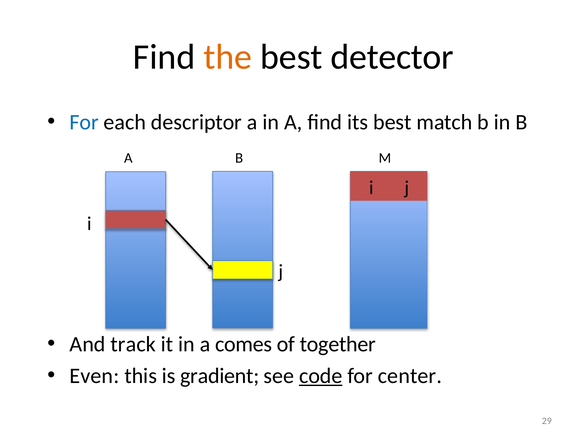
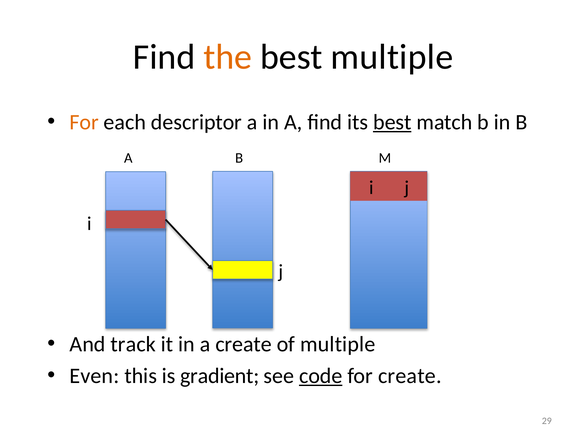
best detector: detector -> multiple
For at (84, 122) colour: blue -> orange
best at (392, 122) underline: none -> present
a comes: comes -> create
of together: together -> multiple
for center: center -> create
